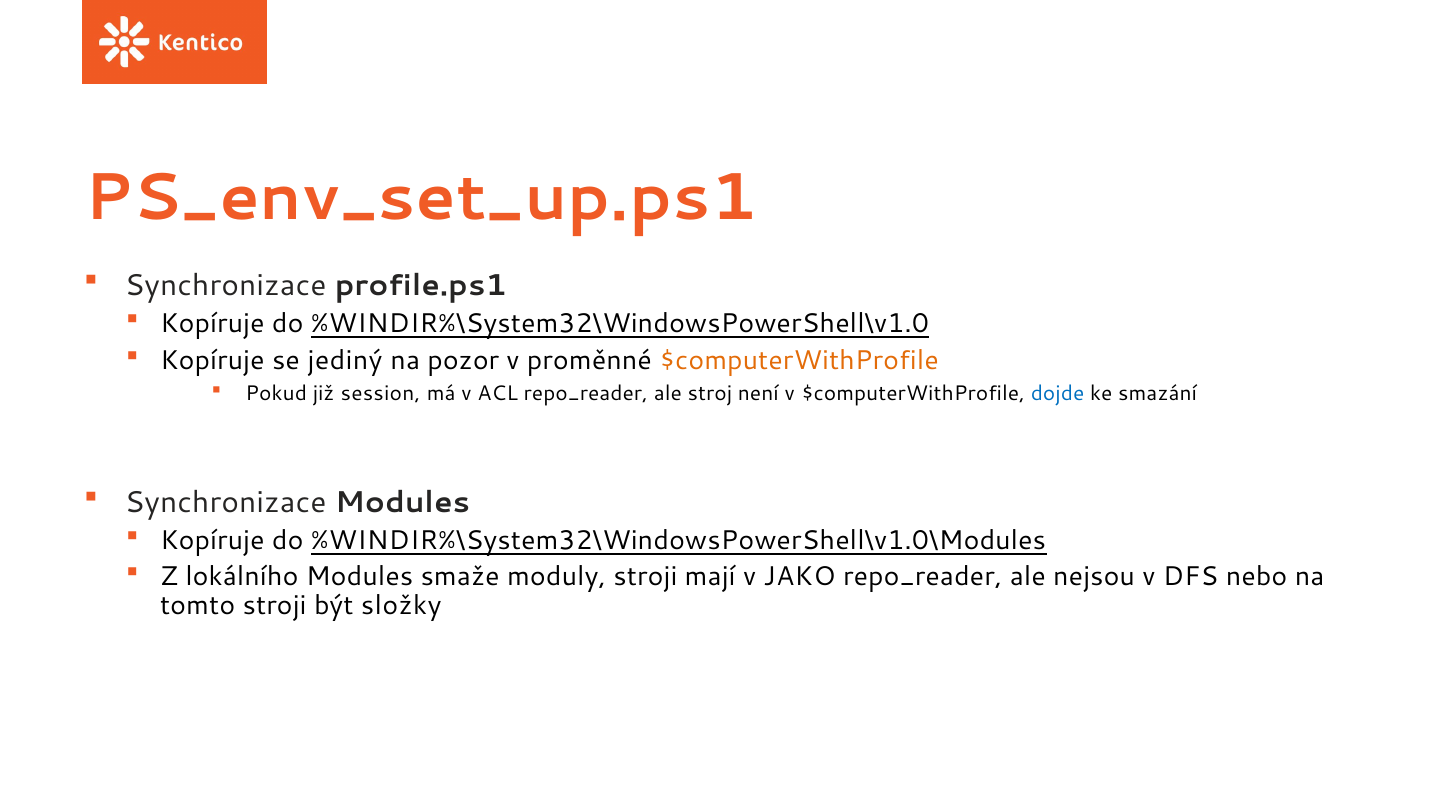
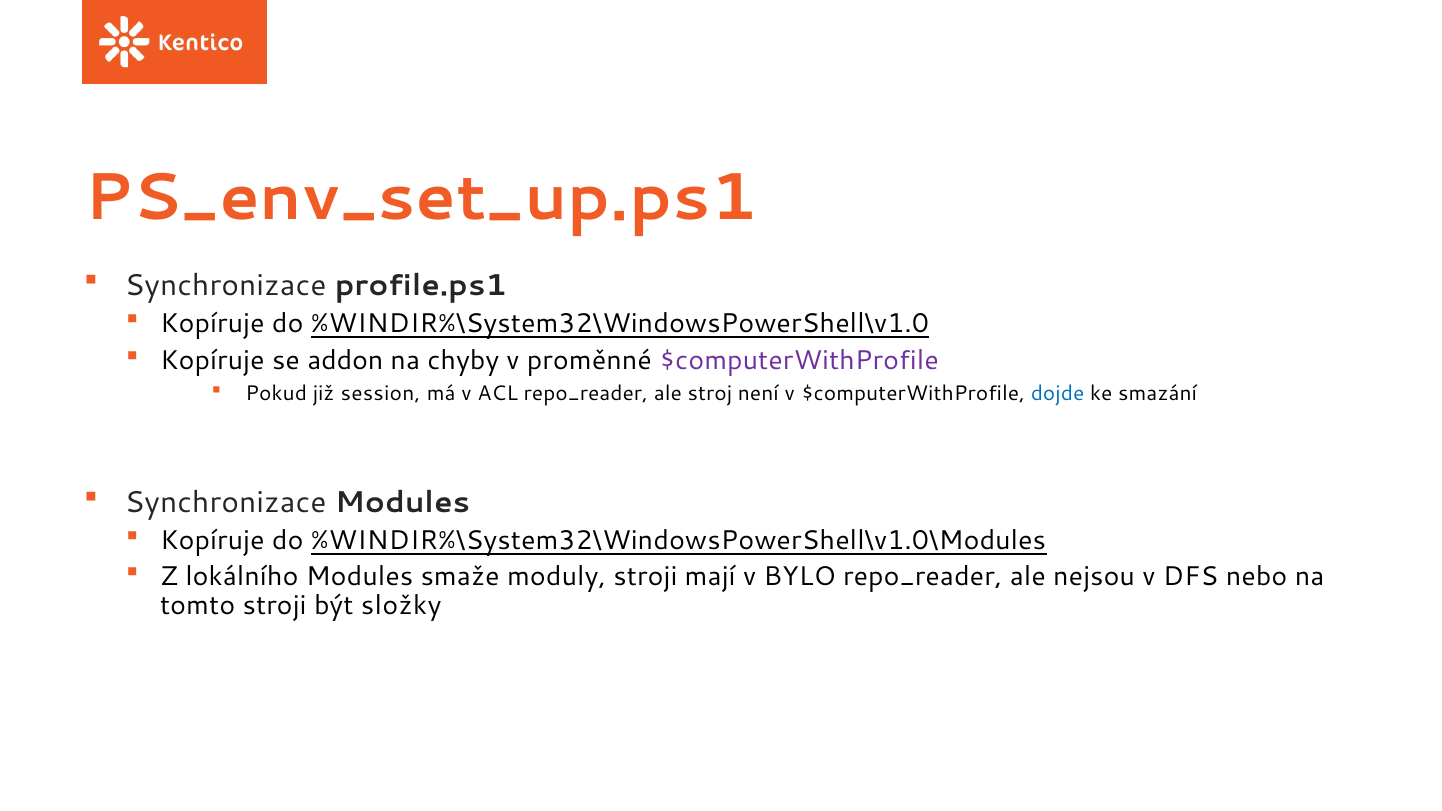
jediný: jediný -> addon
pozor: pozor -> chyby
$computerWithProfile at (799, 360) colour: orange -> purple
JAKO: JAKO -> BYLO
